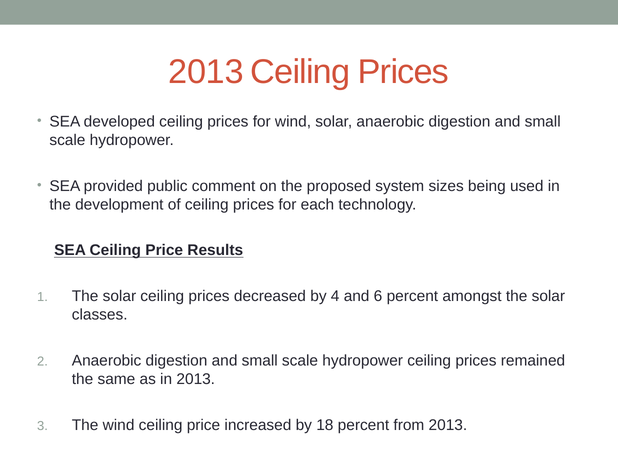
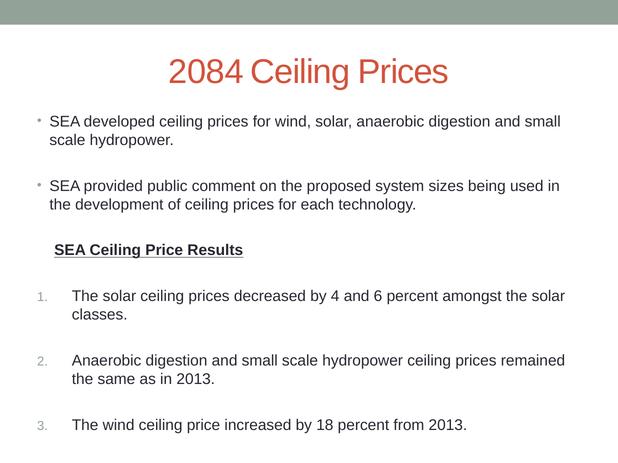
2013 at (206, 72): 2013 -> 2084
